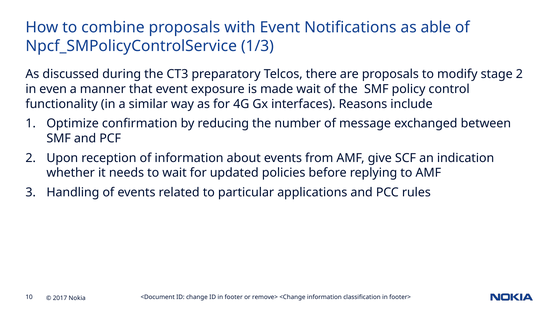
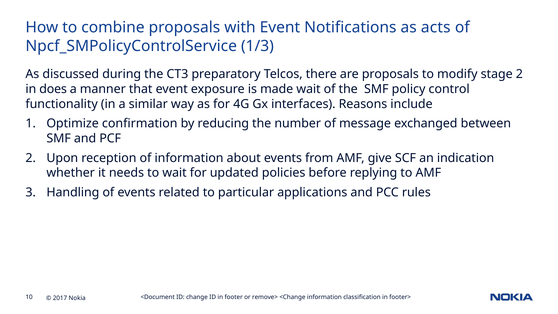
able: able -> acts
even: even -> does
